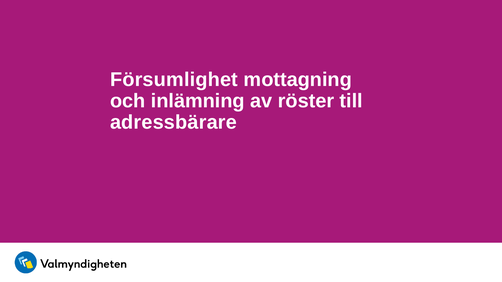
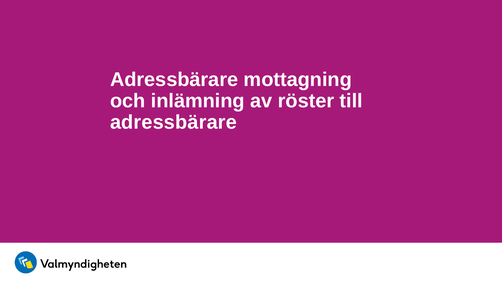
Försumlighet at (174, 80): Försumlighet -> Adressbärare
